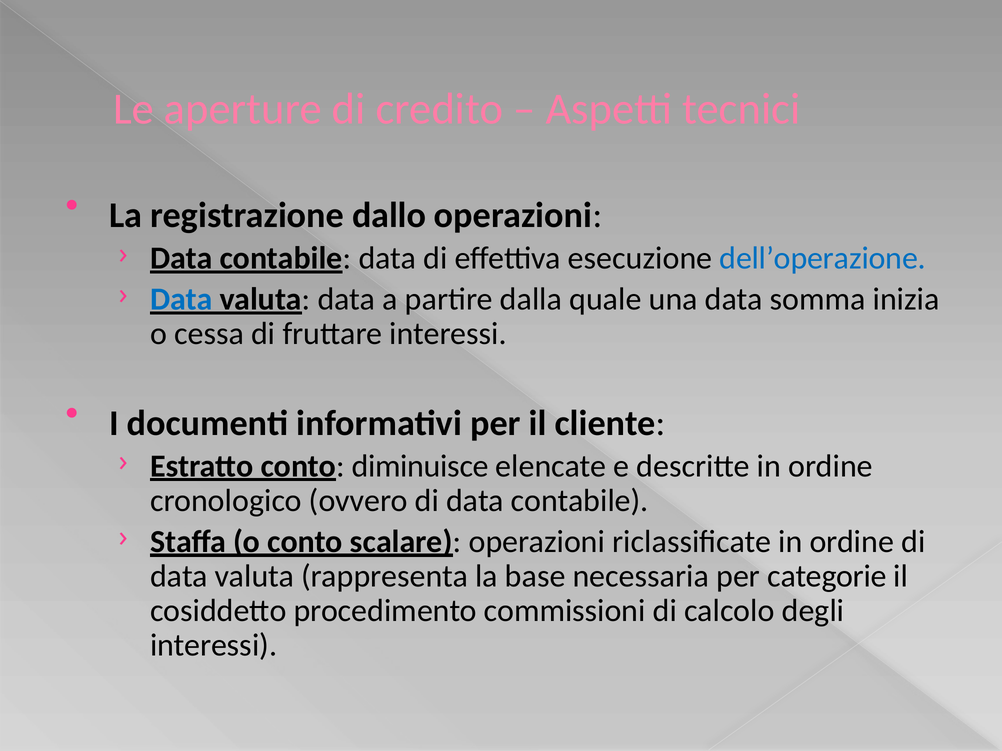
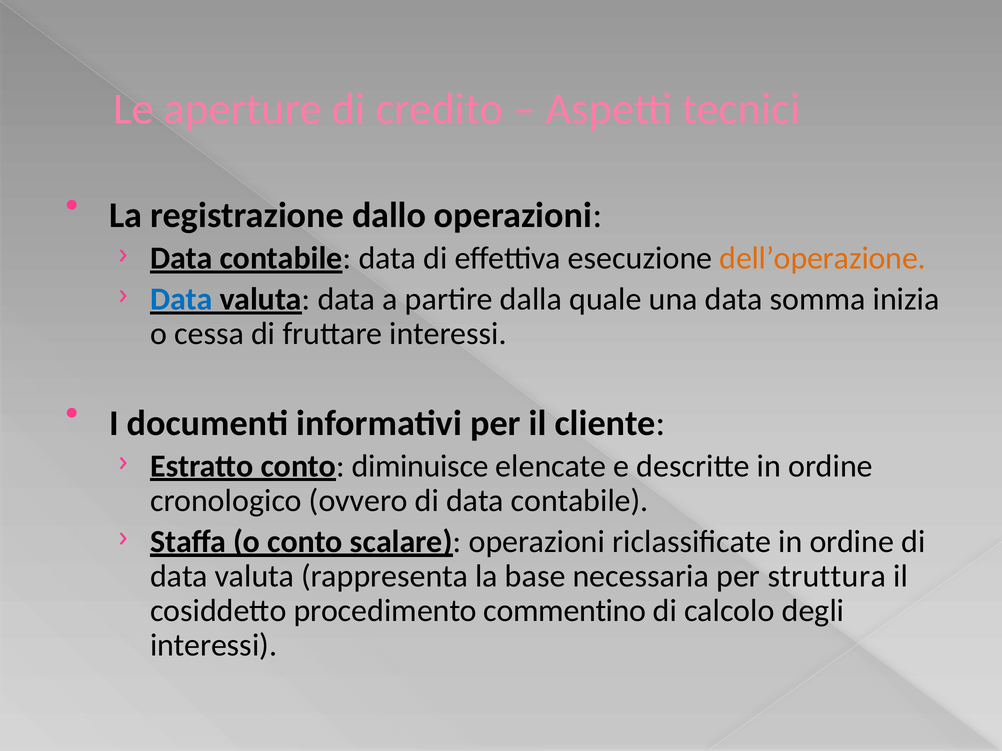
dell’operazione colour: blue -> orange
categorie: categorie -> struttura
commissioni: commissioni -> commentino
